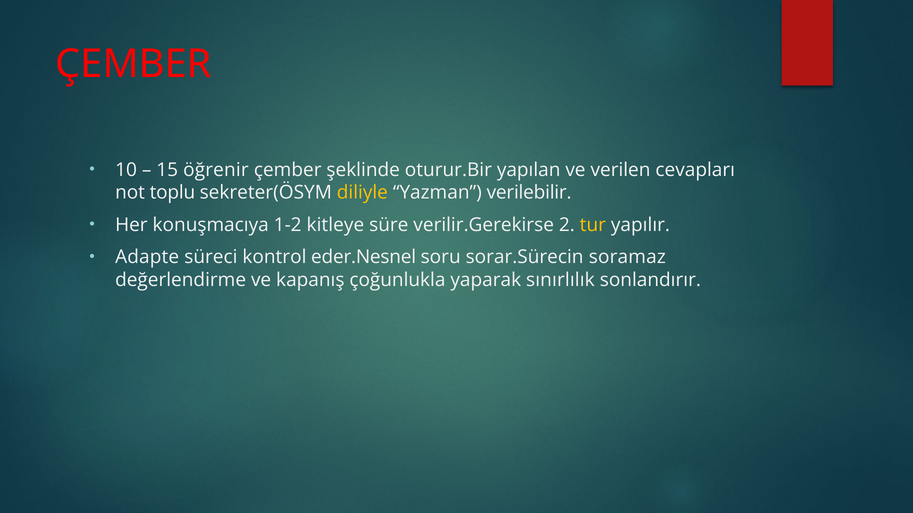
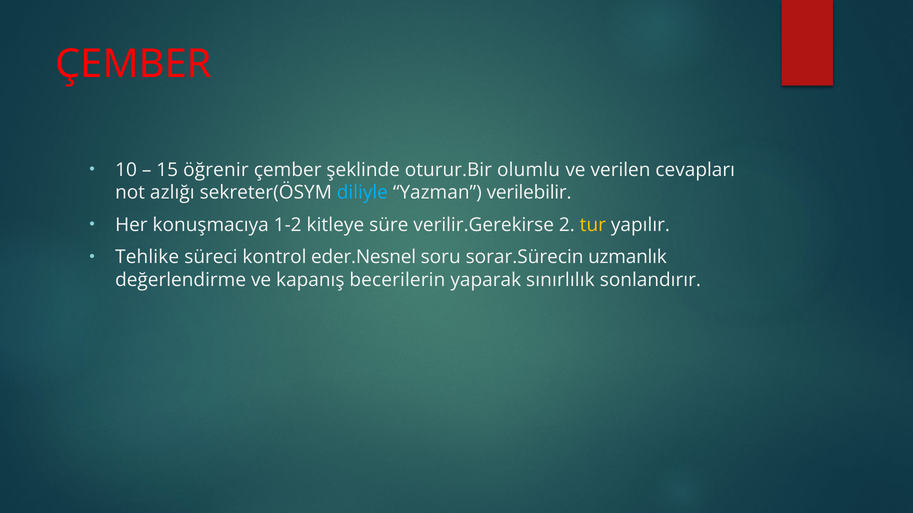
yapılan: yapılan -> olumlu
toplu: toplu -> azlığı
diliyle colour: yellow -> light blue
Adapte: Adapte -> Tehlike
soramaz: soramaz -> uzmanlık
çoğunlukla: çoğunlukla -> becerilerin
